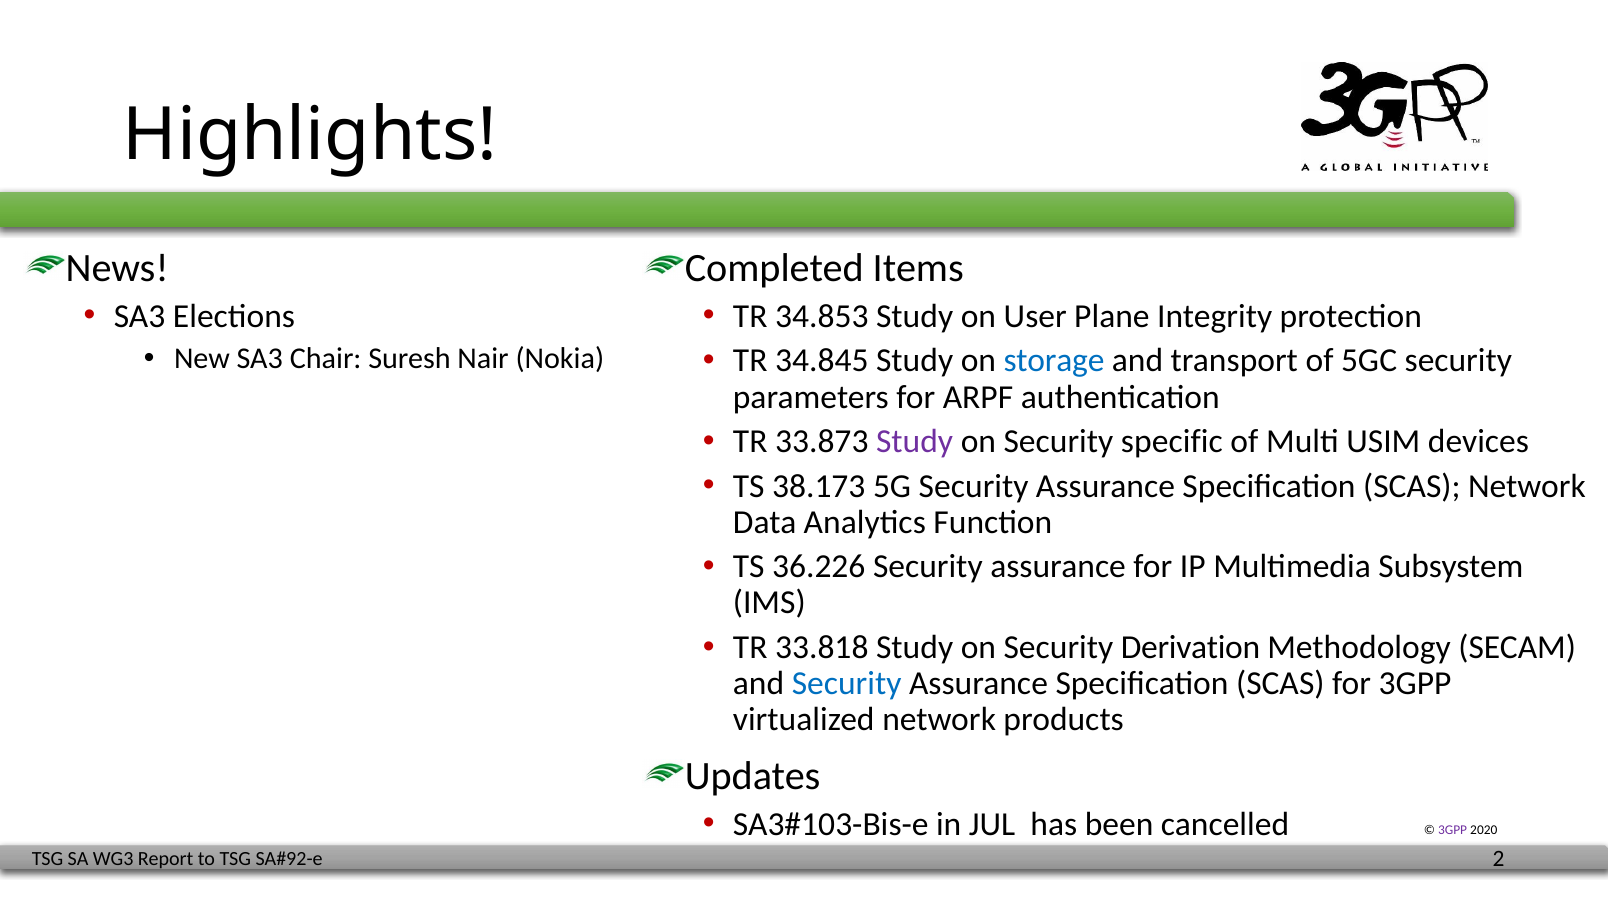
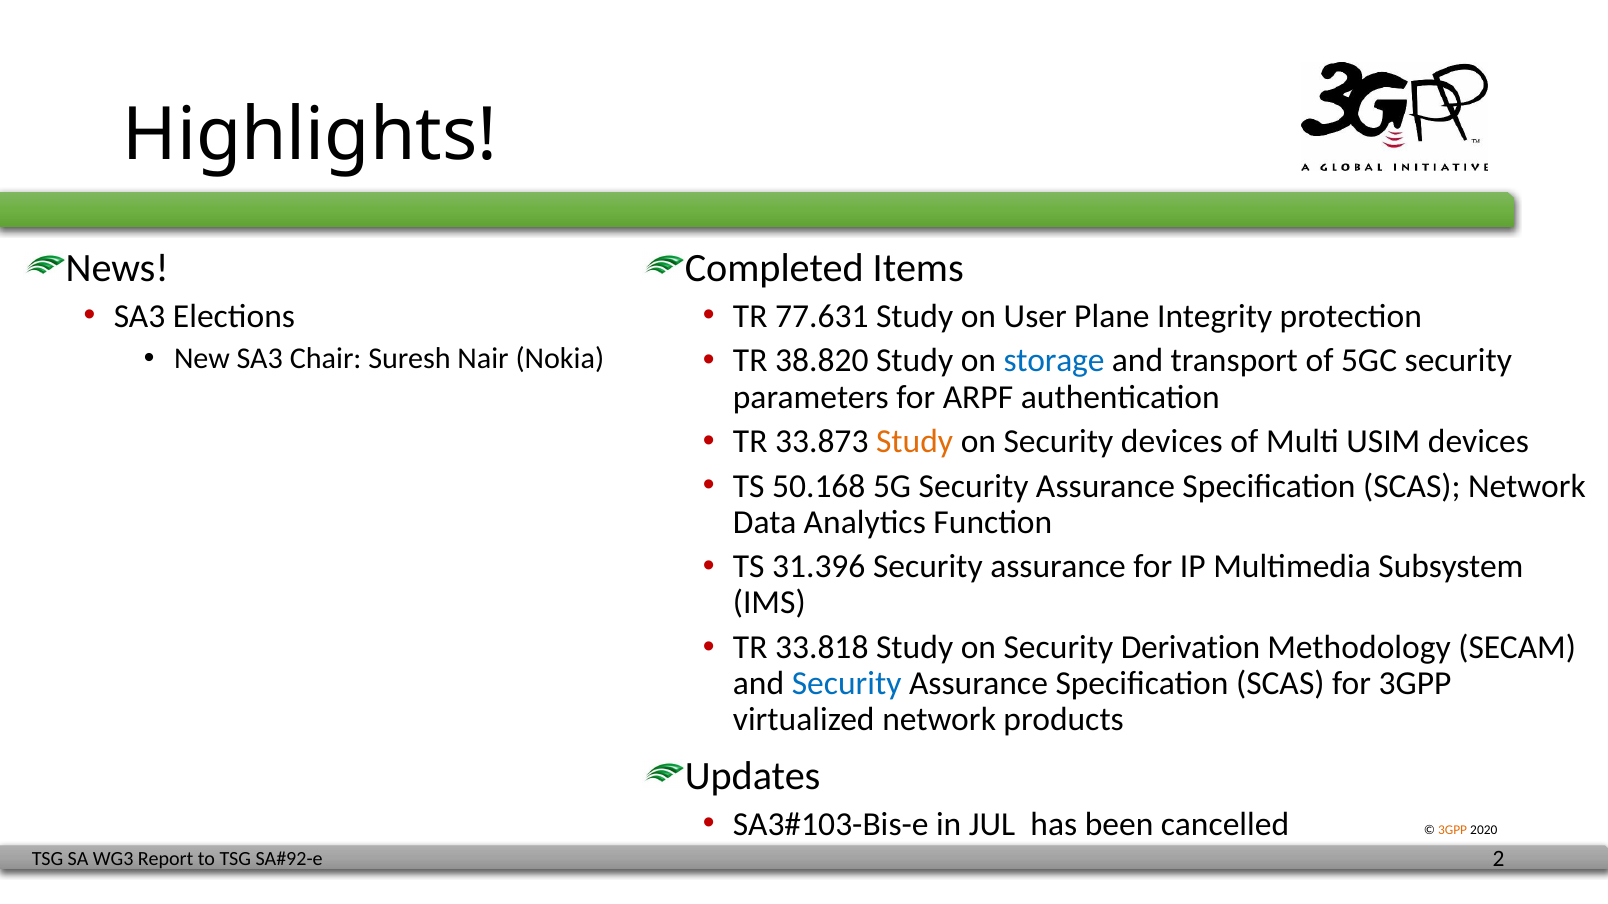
34.853: 34.853 -> 77.631
34.845: 34.845 -> 38.820
Study at (915, 442) colour: purple -> orange
Security specific: specific -> devices
38.173: 38.173 -> 50.168
36.226: 36.226 -> 31.396
3GPP at (1453, 831) colour: purple -> orange
